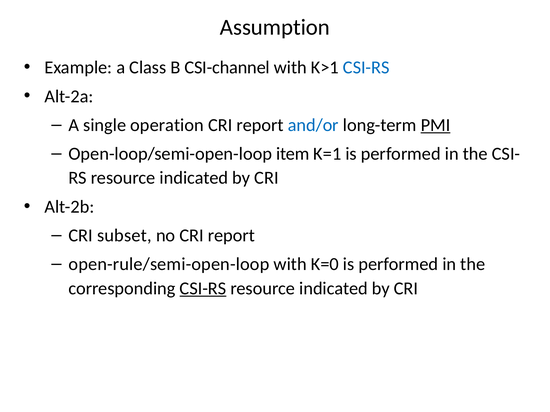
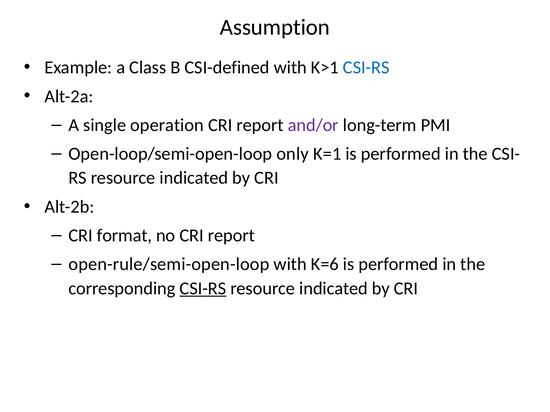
CSI-channel: CSI-channel -> CSI-defined
and/or colour: blue -> purple
PMI underline: present -> none
item: item -> only
subset: subset -> format
K=0: K=0 -> K=6
